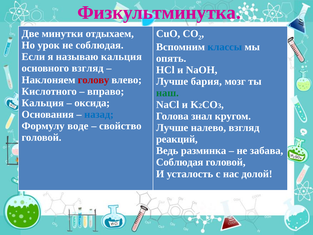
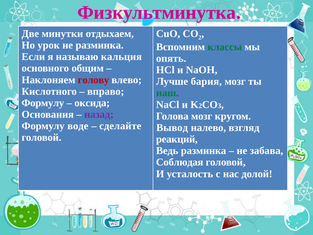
не соблюдая: соблюдая -> разминка
классы colour: blue -> green
основного взгляд: взгляд -> общим
Кальция at (43, 103): Кальция -> Формулу
назад colour: blue -> purple
Голова знал: знал -> мозг
свойство: свойство -> сделайте
Лучше at (172, 128): Лучше -> Вывод
